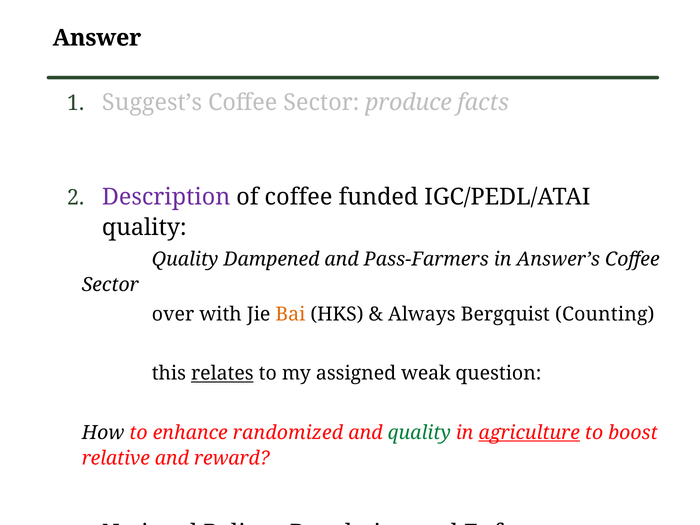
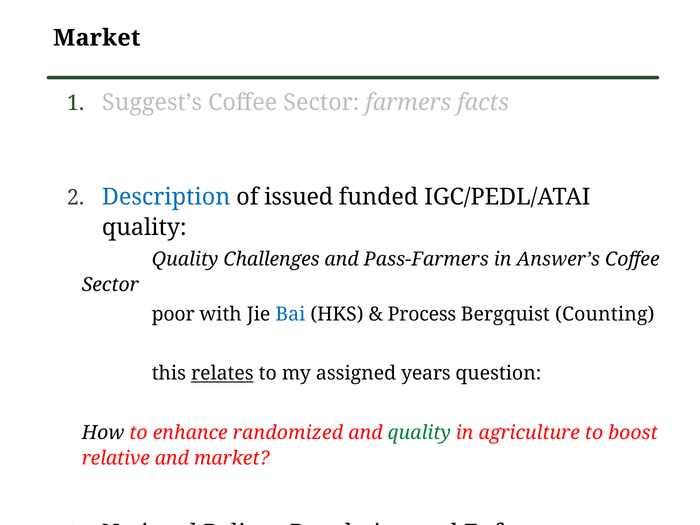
Answer at (97, 38): Answer -> Market
produce: produce -> farmers
Description colour: purple -> blue
of coffee: coffee -> issued
Dampened: Dampened -> Challenges
over: over -> poor
Bai colour: orange -> blue
Always: Always -> Process
weak: weak -> years
agriculture underline: present -> none
and reward: reward -> market
